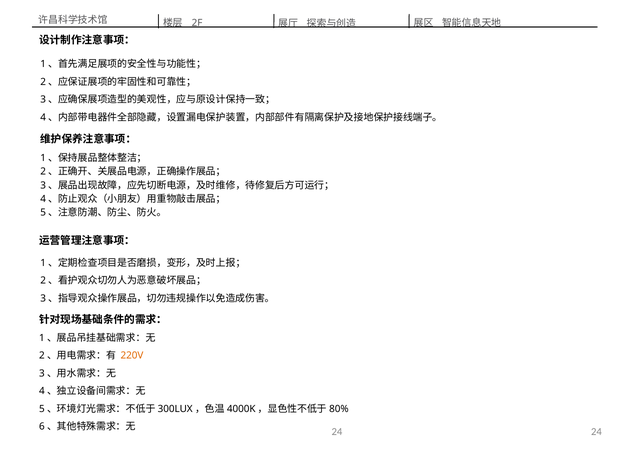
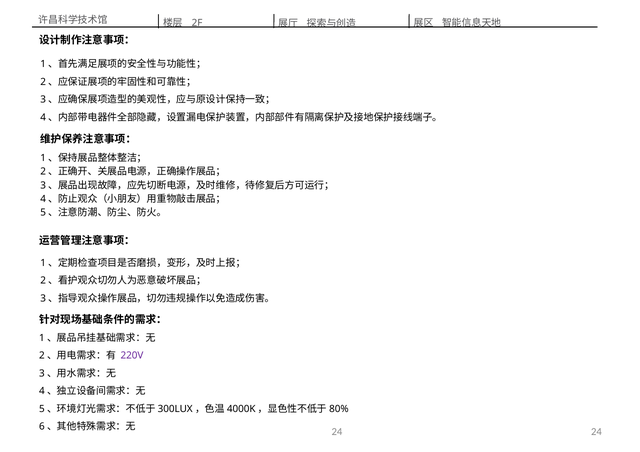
220V colour: orange -> purple
